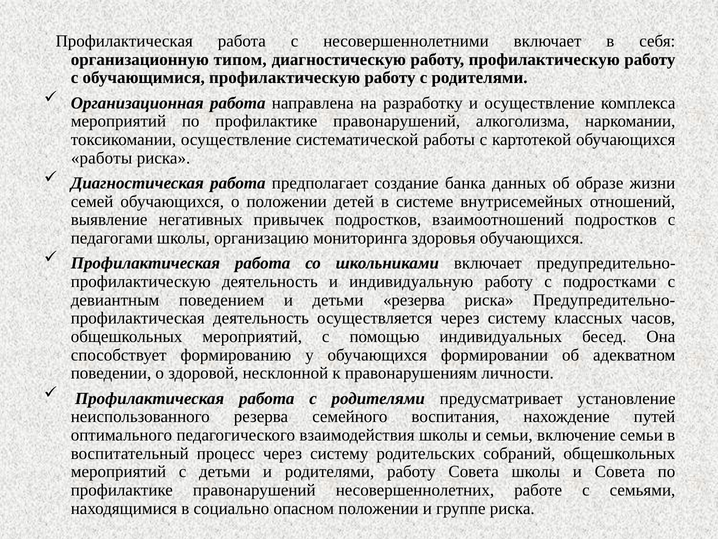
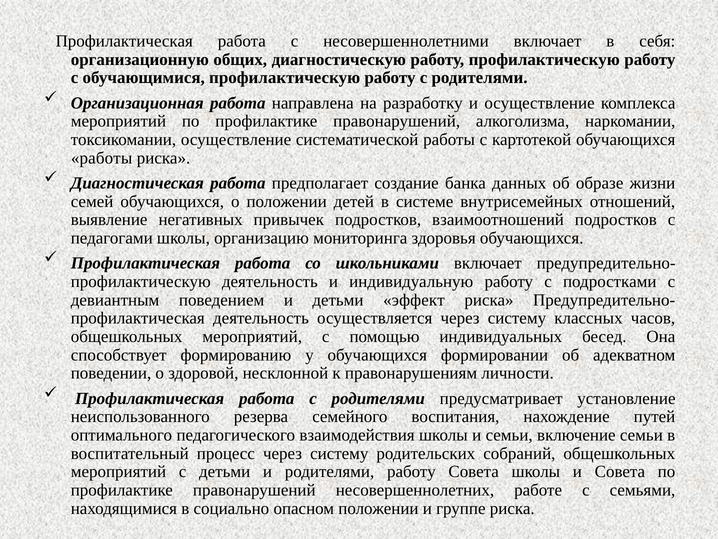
типом: типом -> общих
детьми резерва: резерва -> эффект
